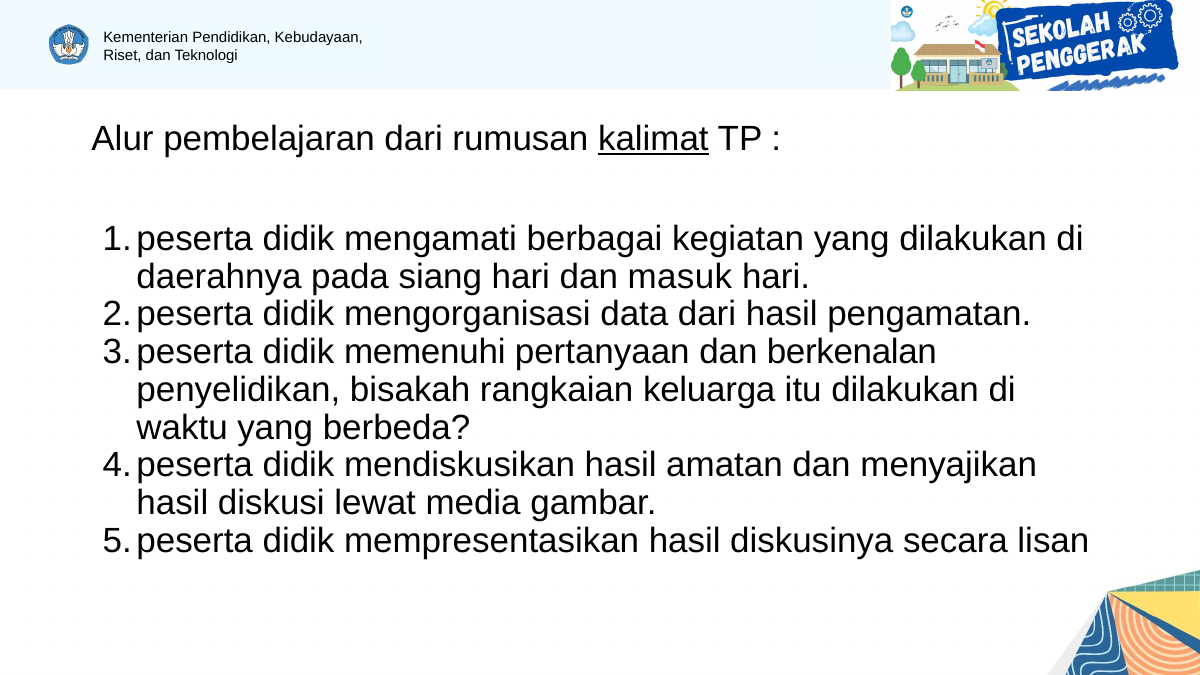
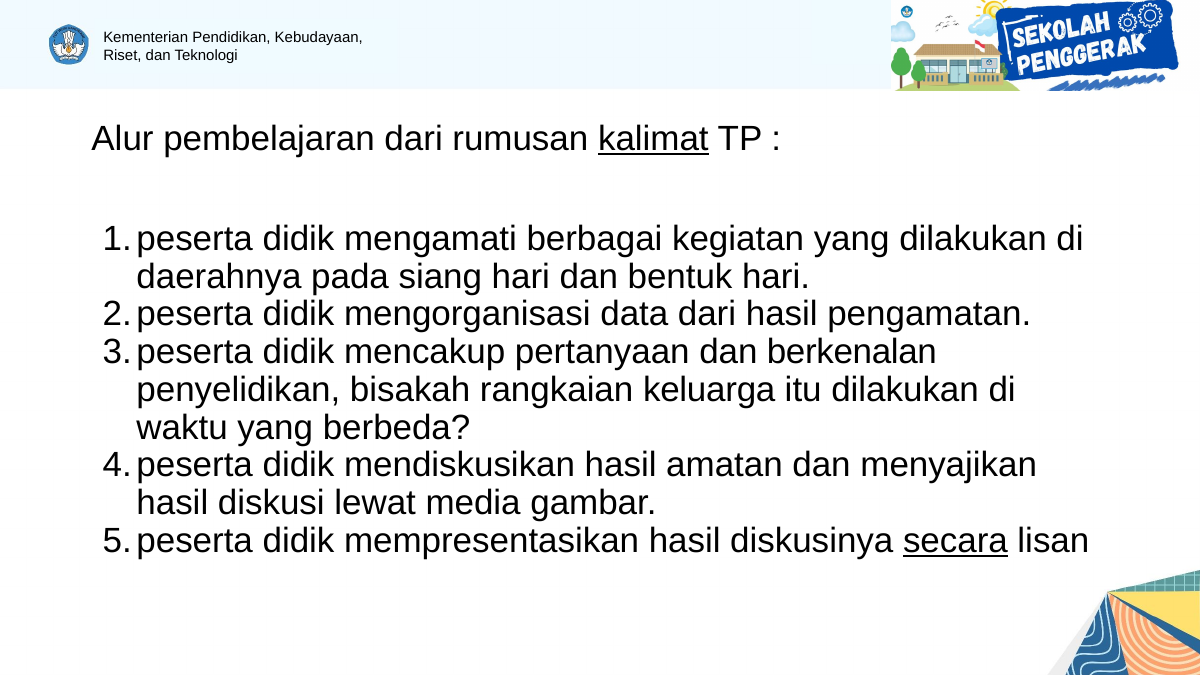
masuk: masuk -> bentuk
memenuhi: memenuhi -> mencakup
secara underline: none -> present
